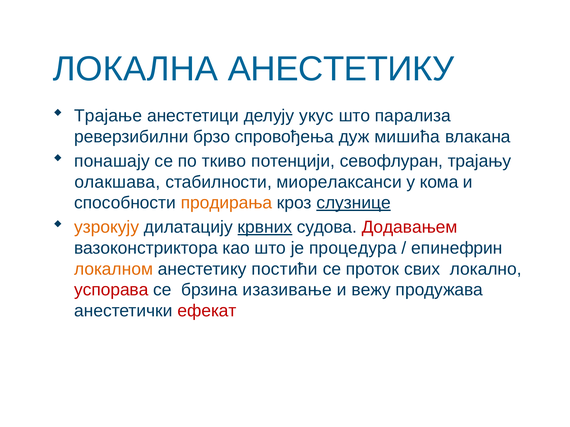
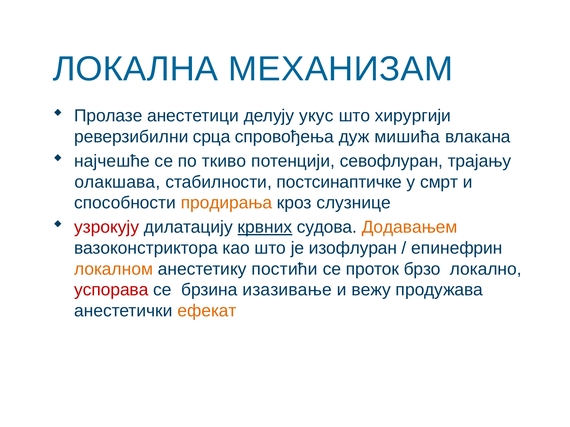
ЛОКАЛНА АНЕСТЕТИКУ: АНЕСТЕТИКУ -> МЕХАНИЗАМ
Трајање: Трајање -> Пролазе
парализа: парализа -> хирургији
брзо: брзо -> срца
понашају: понашају -> најчешће
миорелаксанси: миорелаксанси -> постсинаптичке
кома: кома -> смрт
слузнице underline: present -> none
узрокују colour: orange -> red
Додавањем colour: red -> orange
процедура: процедура -> изофлуран
свих: свих -> брзо
ефекат colour: red -> orange
